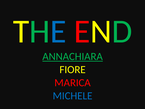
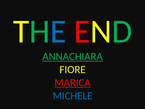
MARICA underline: none -> present
